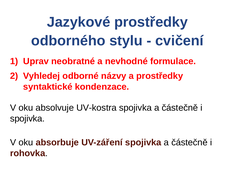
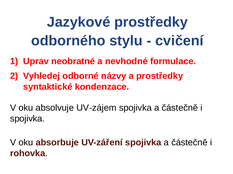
UV-kostra: UV-kostra -> UV-zájem
